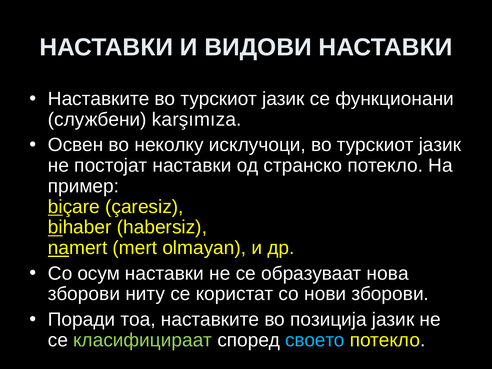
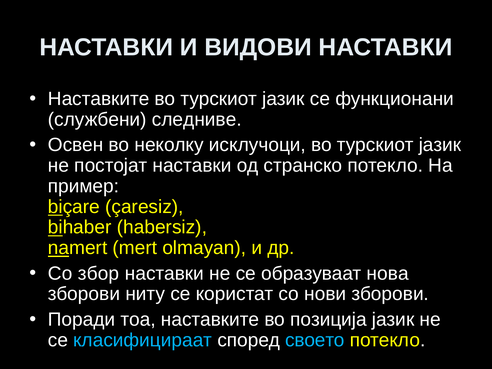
karşımıza: karşımıza -> следниве
осум: осум -> збор
класифицираат colour: light green -> light blue
